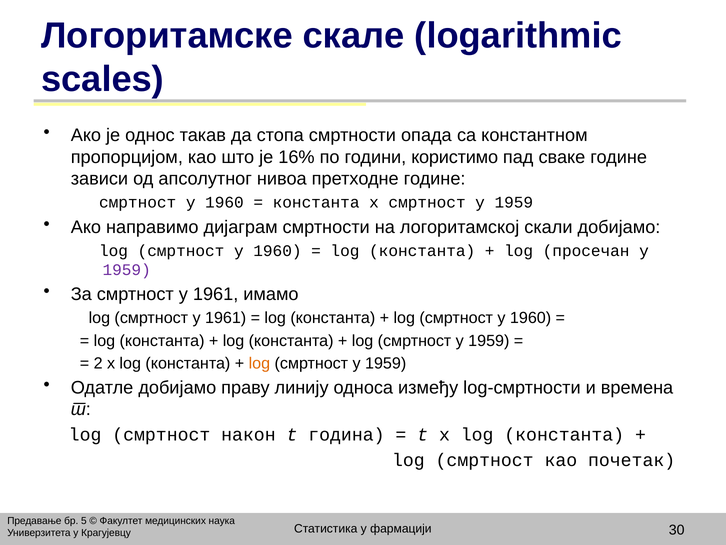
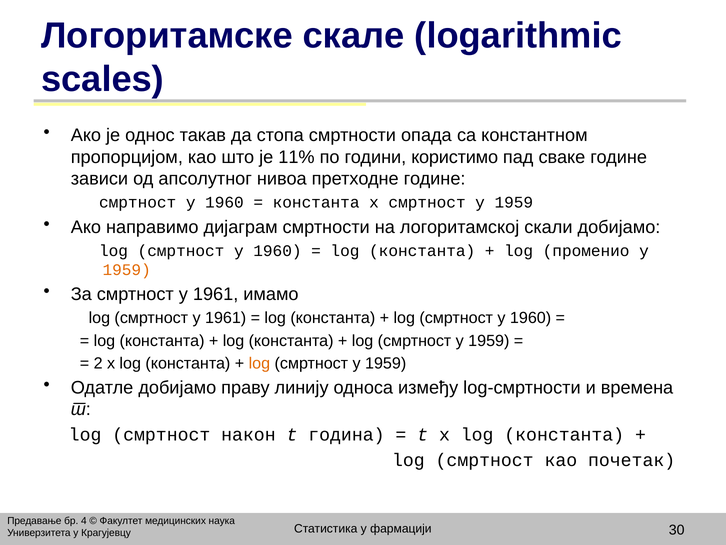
16%: 16% -> 11%
просечан: просечан -> променио
1959 at (127, 270) colour: purple -> orange
5: 5 -> 4
